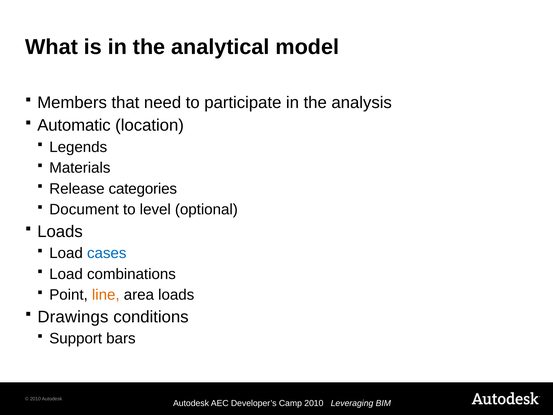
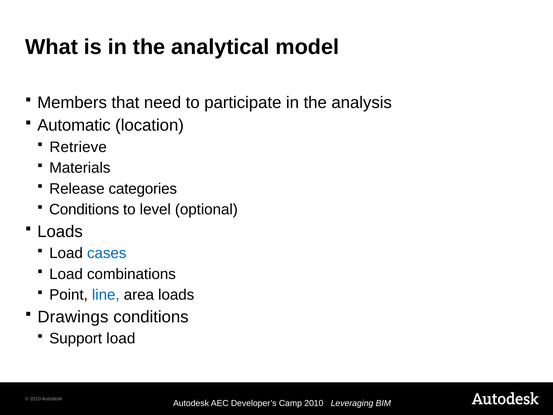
Legends: Legends -> Retrieve
Document at (84, 209): Document -> Conditions
line colour: orange -> blue
Support bars: bars -> load
